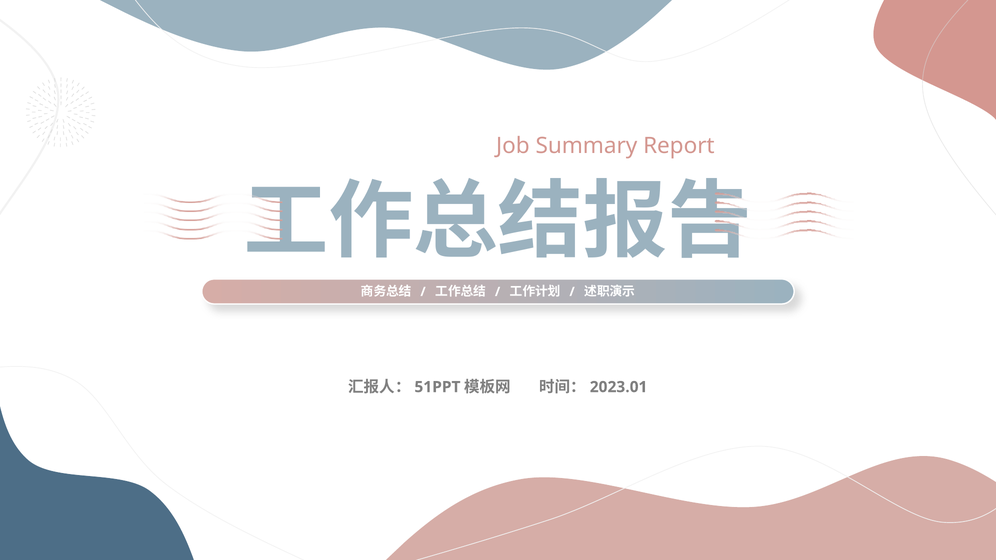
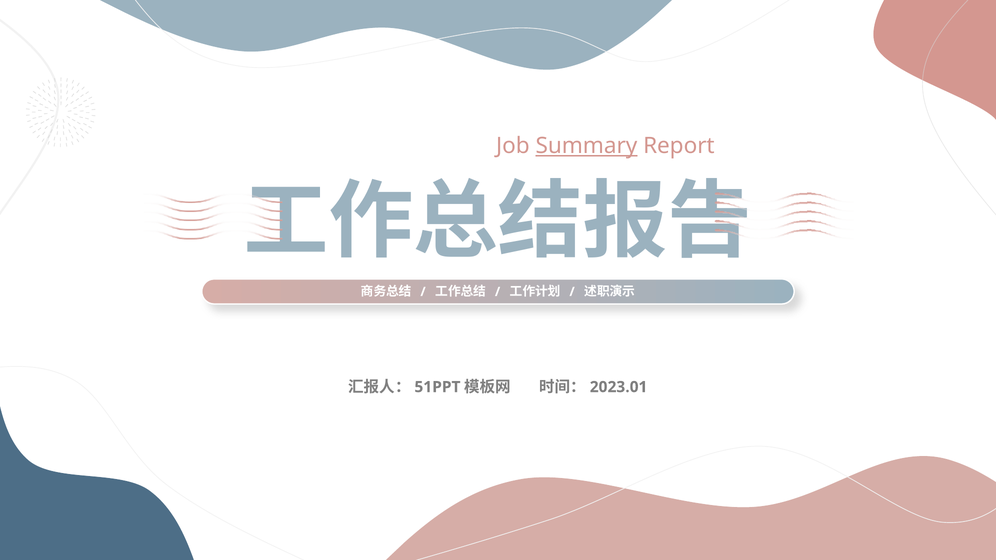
Summary underline: none -> present
